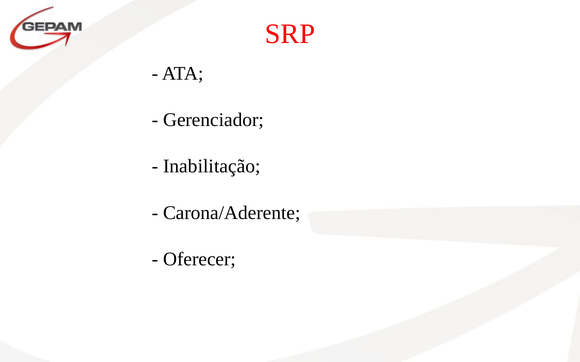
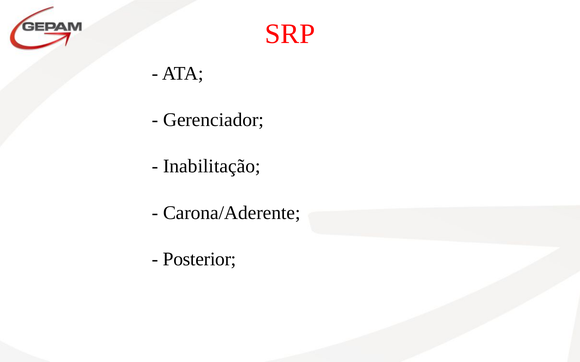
Oferecer: Oferecer -> Posterior
